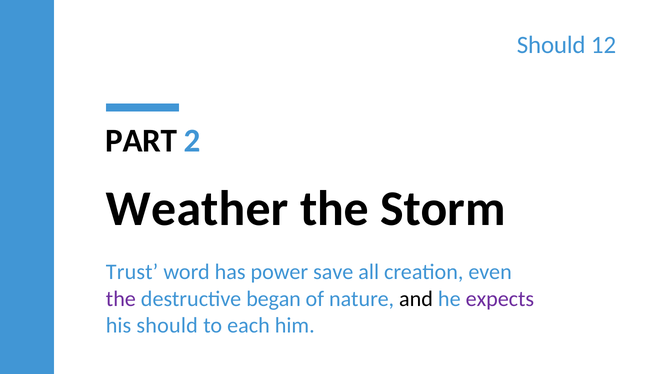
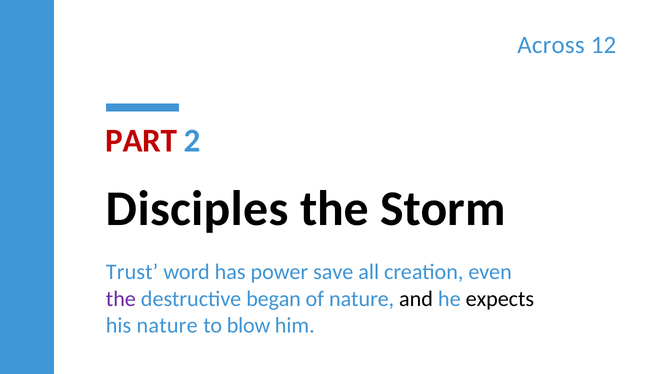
Should at (551, 45): Should -> Across
PART colour: black -> red
Weather: Weather -> Disciples
expects colour: purple -> black
his should: should -> nature
each: each -> blow
